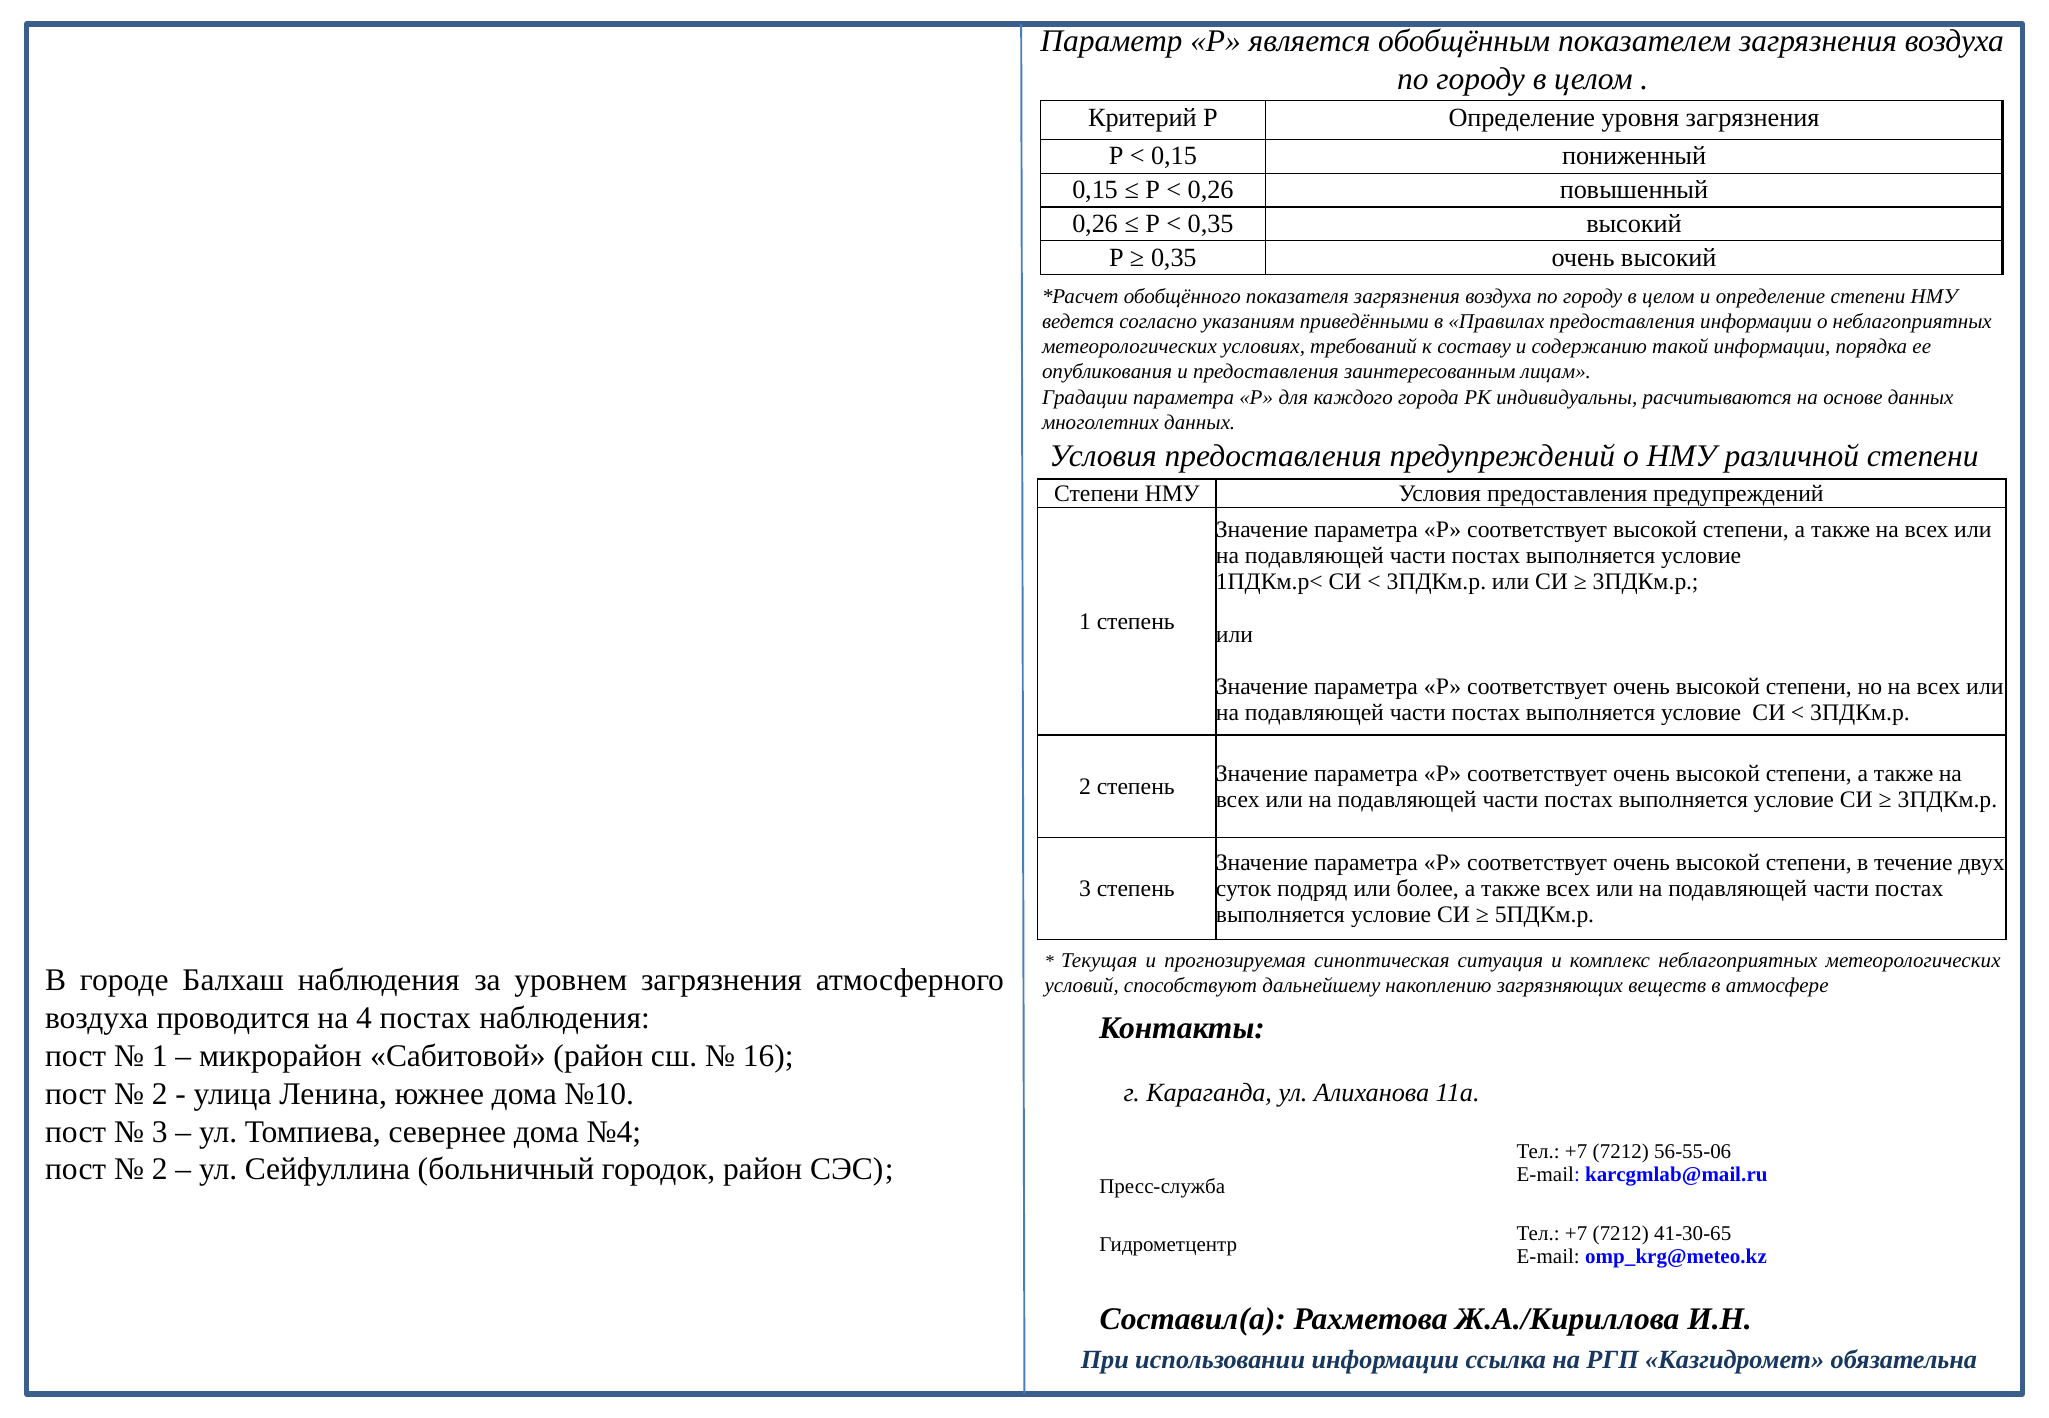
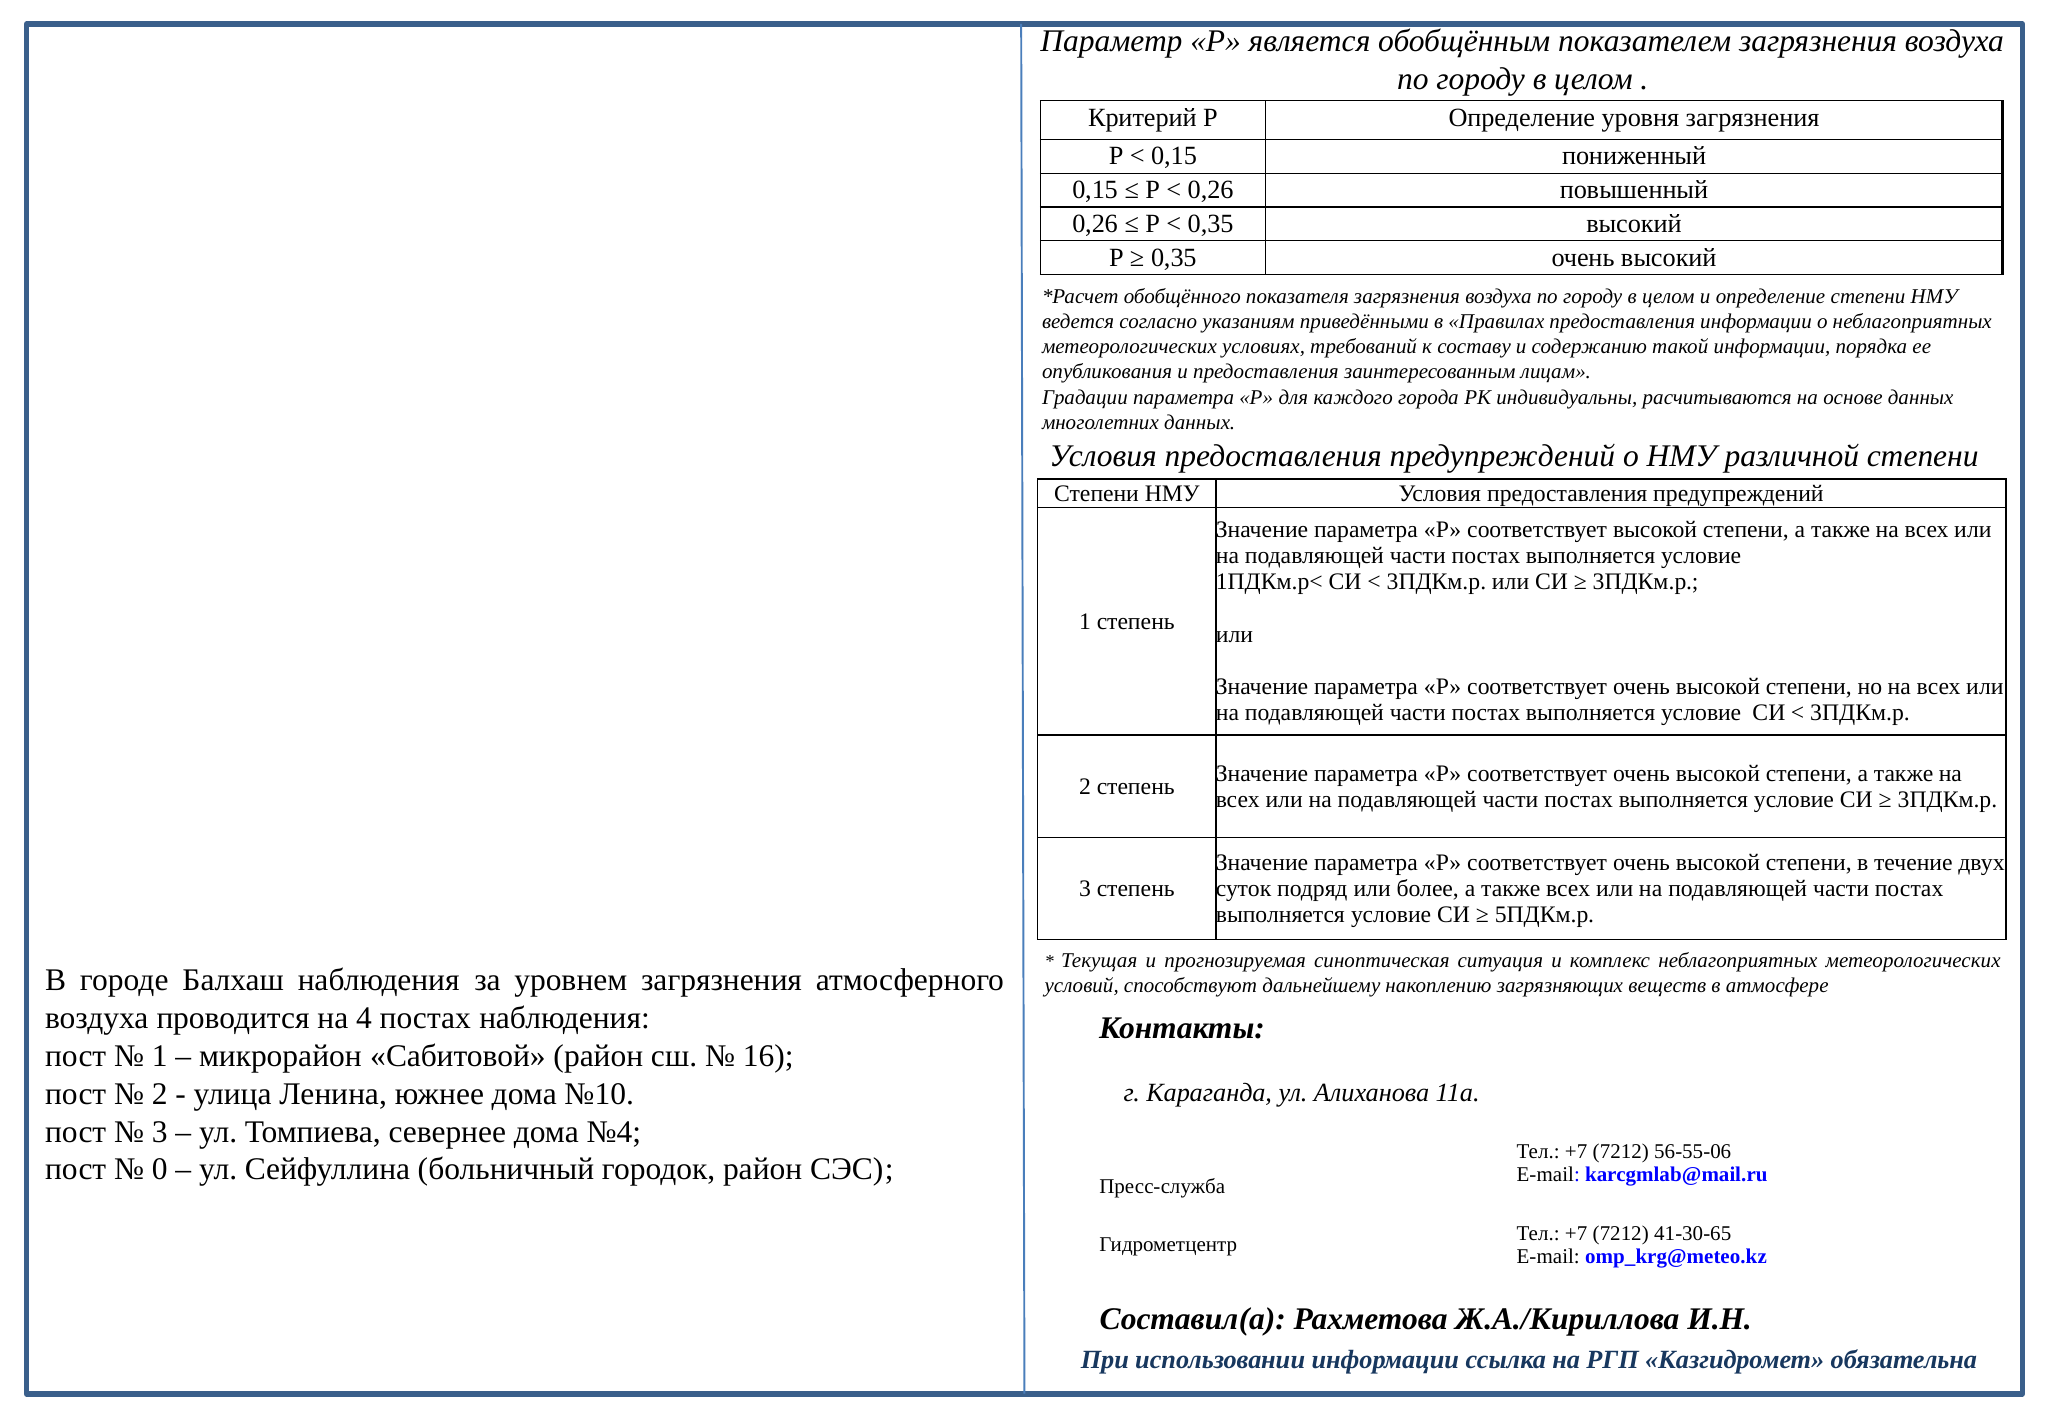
2 at (160, 1170): 2 -> 0
